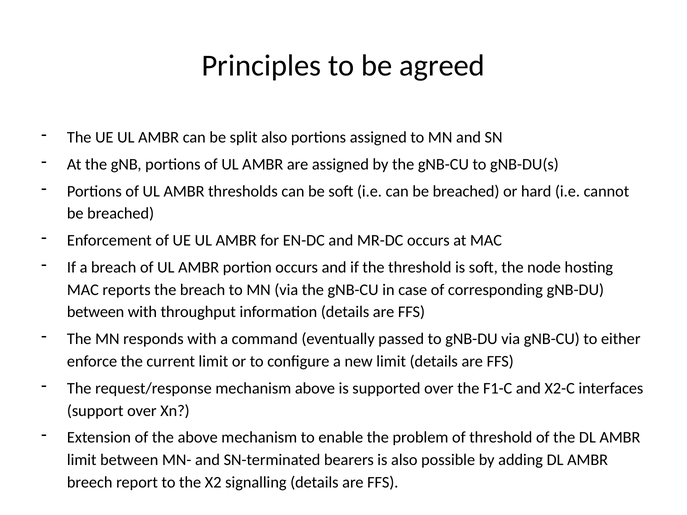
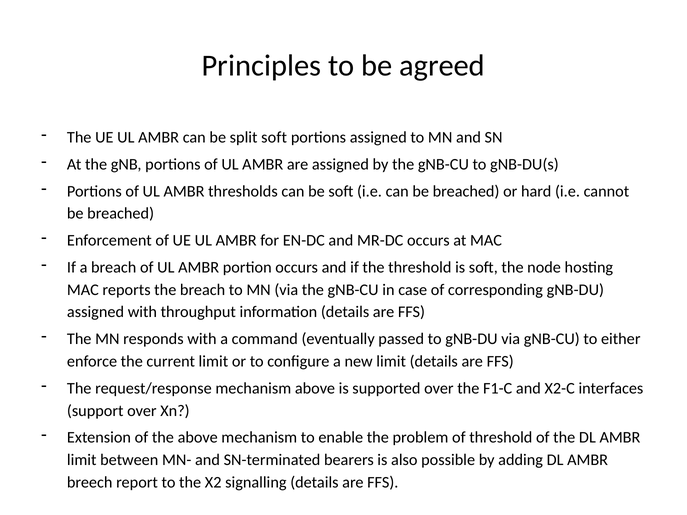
split also: also -> soft
between at (96, 312): between -> assigned
